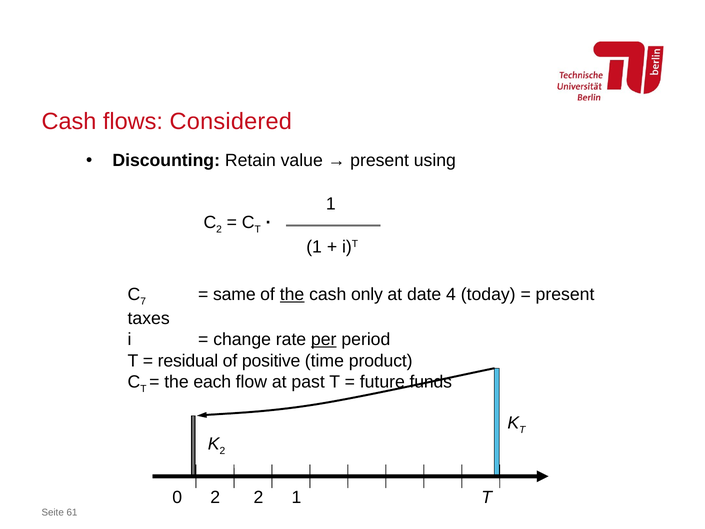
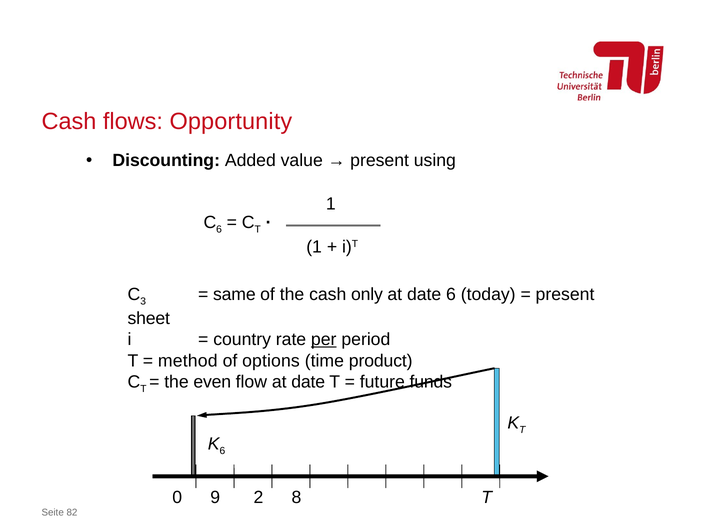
Considered: Considered -> Opportunity
Retain: Retain -> Added
2 at (219, 229): 2 -> 6
7: 7 -> 3
the at (292, 294) underline: present -> none
date 4: 4 -> 6
taxes: taxes -> sheet
change: change -> country
residual: residual -> method
positive: positive -> options
each: each -> even
flow at past: past -> date
2 at (222, 450): 2 -> 6
0 2: 2 -> 9
2 1: 1 -> 8
61: 61 -> 82
